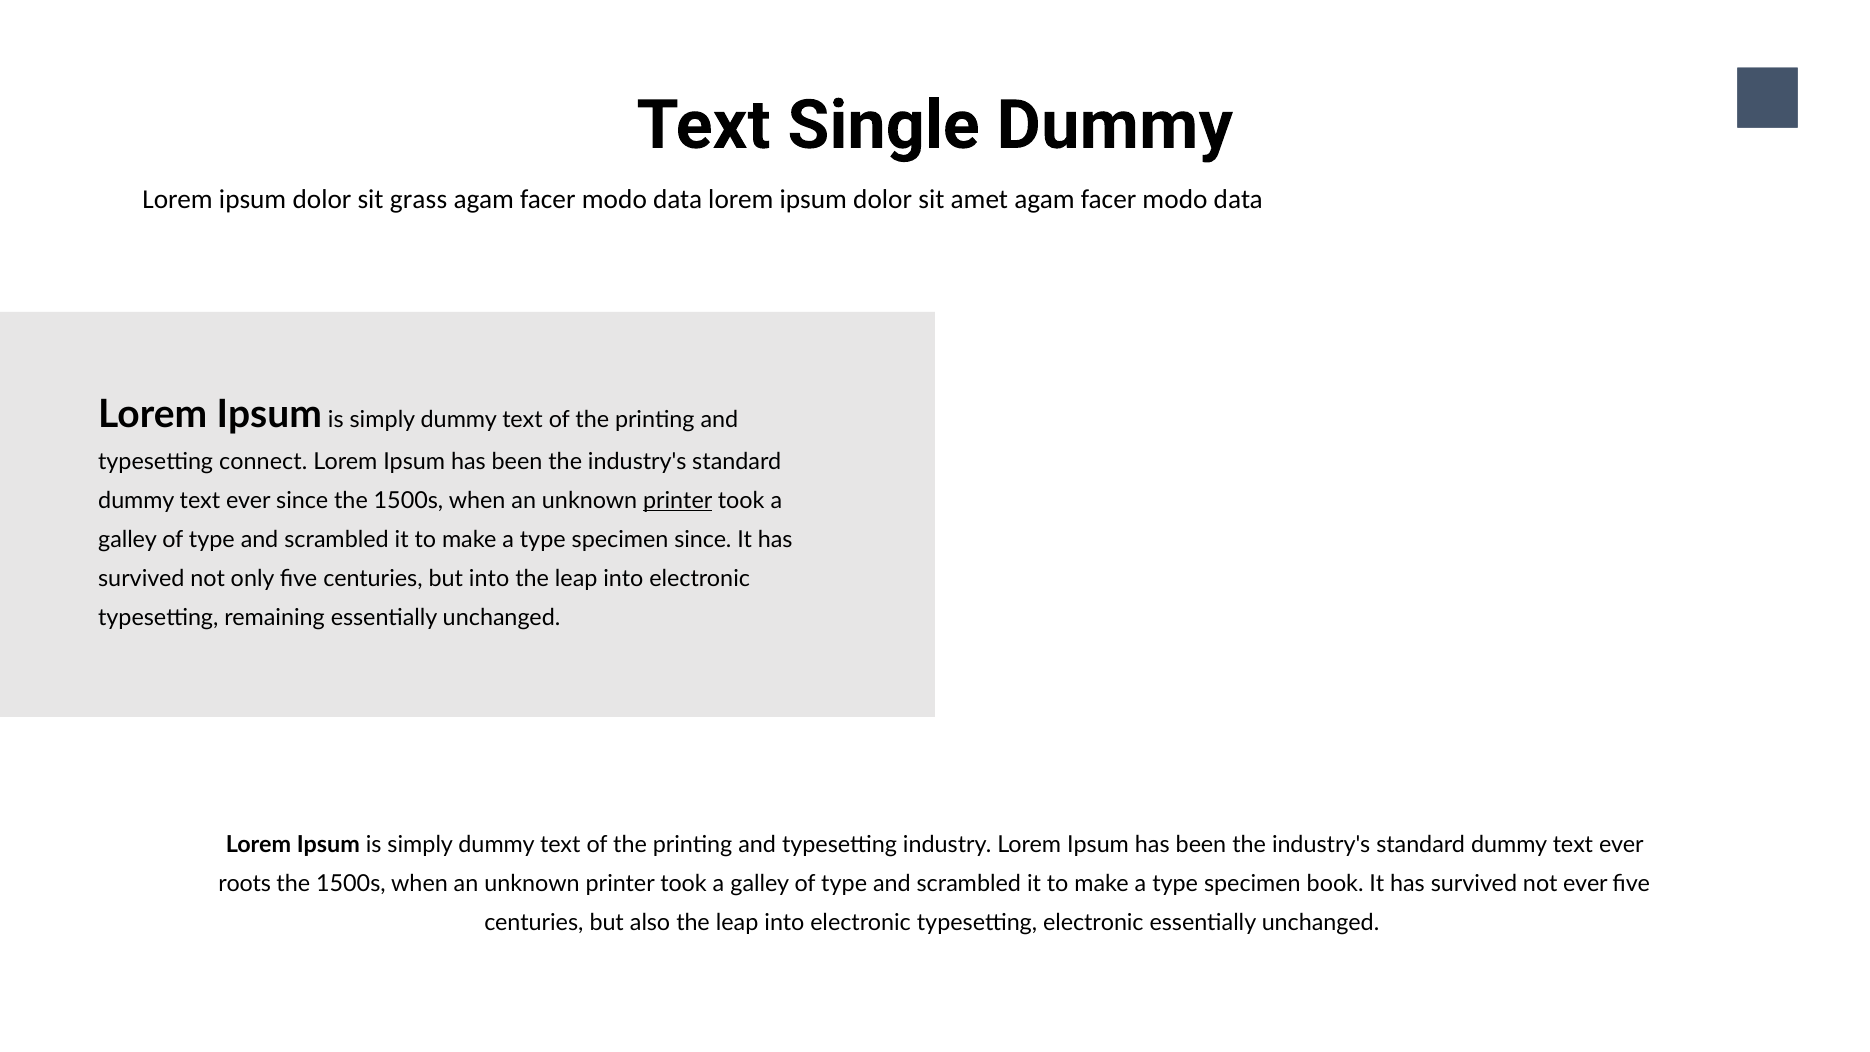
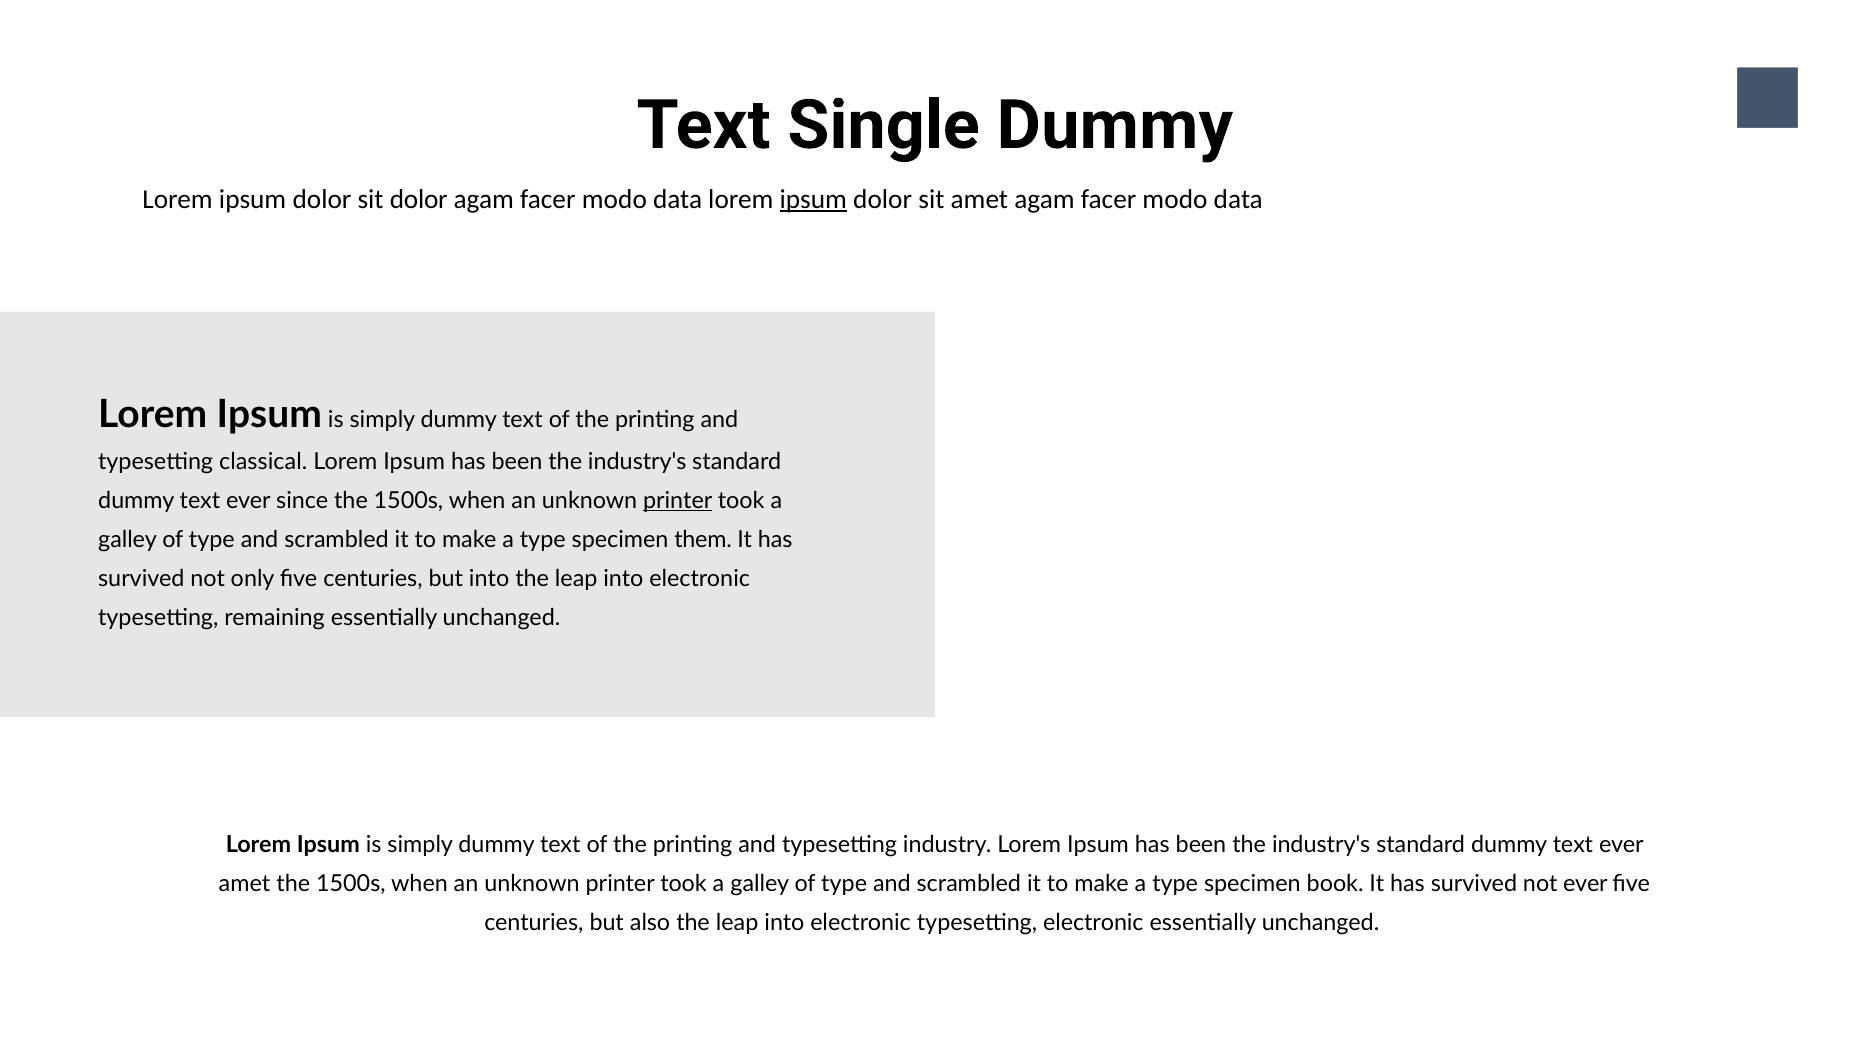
sit grass: grass -> dolor
ipsum at (813, 199) underline: none -> present
connect: connect -> classical
specimen since: since -> them
roots at (245, 884): roots -> amet
